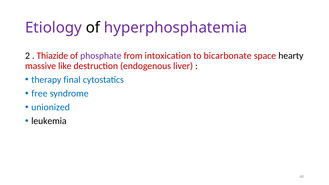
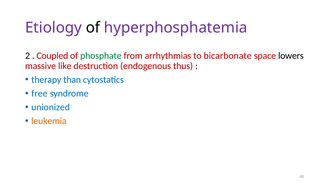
Thiazide: Thiazide -> Coupled
phosphate colour: purple -> green
intoxication: intoxication -> arrhythmias
hearty: hearty -> lowers
liver: liver -> thus
final: final -> than
leukemia colour: black -> orange
